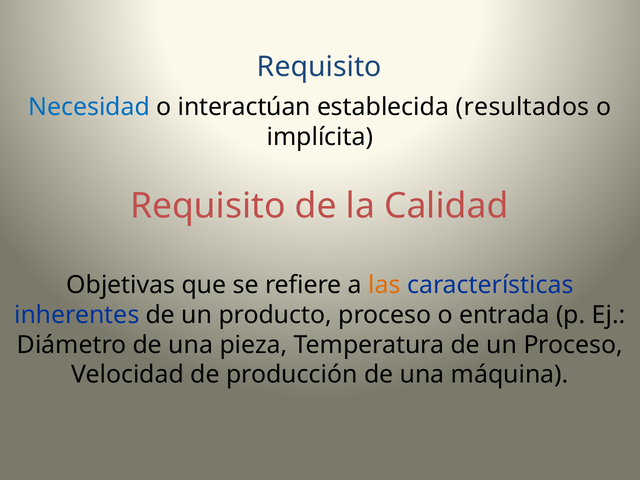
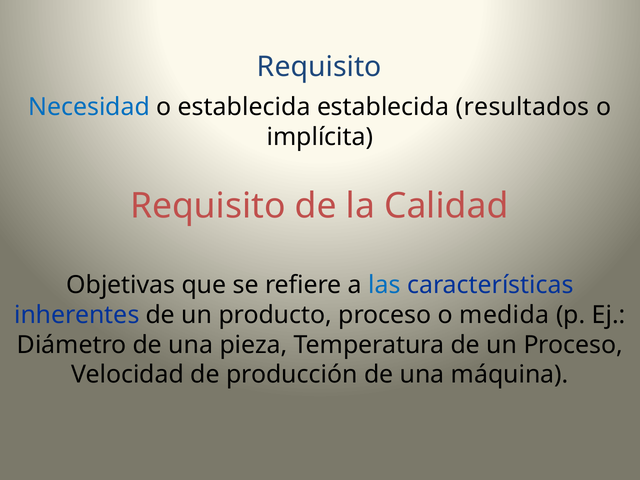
o interactúan: interactúan -> establecida
las colour: orange -> blue
entrada: entrada -> medida
